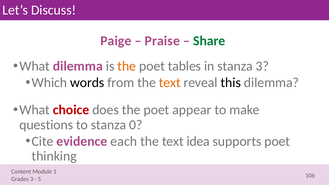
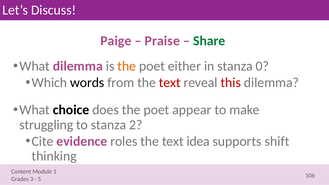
tables: tables -> either
stanza 3: 3 -> 0
text at (170, 83) colour: orange -> red
this colour: black -> red
choice colour: red -> black
questions: questions -> struggling
0: 0 -> 2
each: each -> roles
supports poet: poet -> shift
